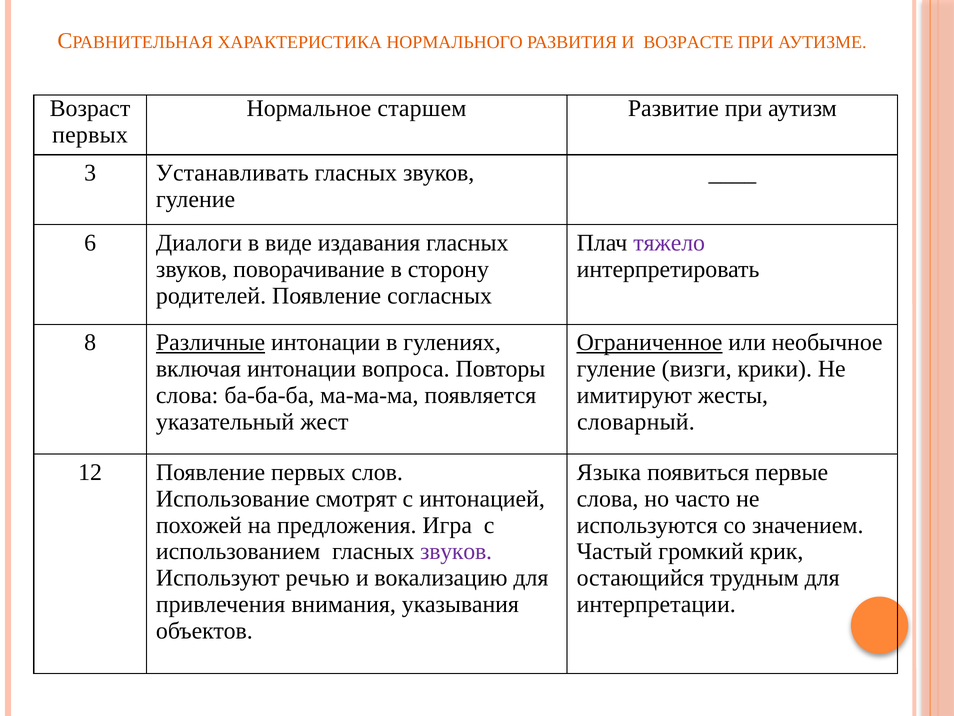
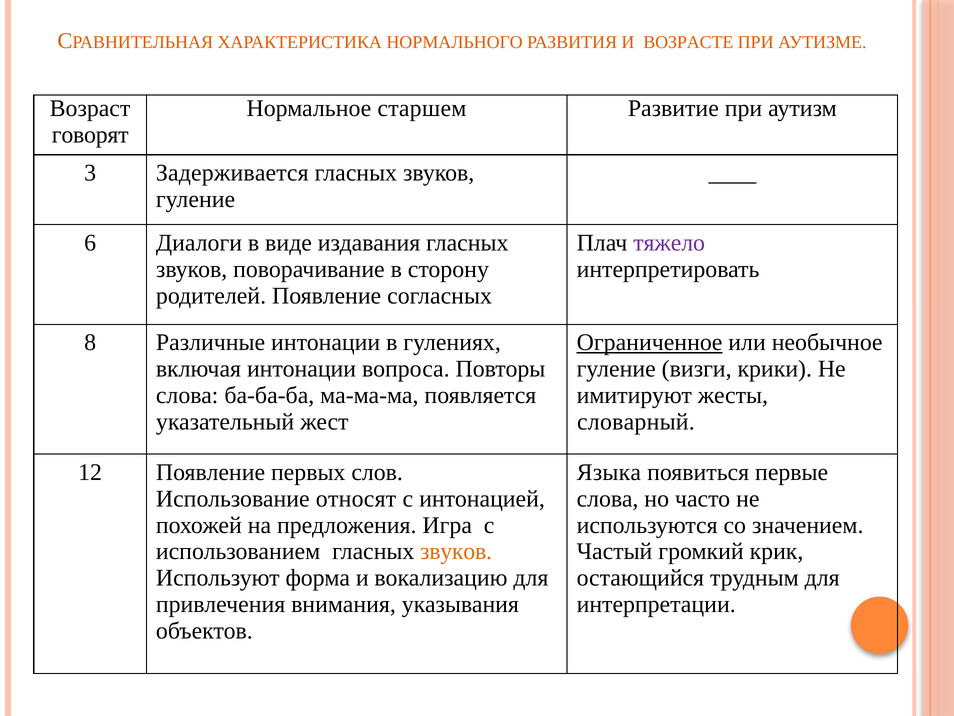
первых at (90, 135): первых -> говорят
Устанавливать: Устанавливать -> Задерживается
Различные underline: present -> none
смотрят: смотрят -> относят
звуков at (456, 551) colour: purple -> orange
речью: речью -> форма
